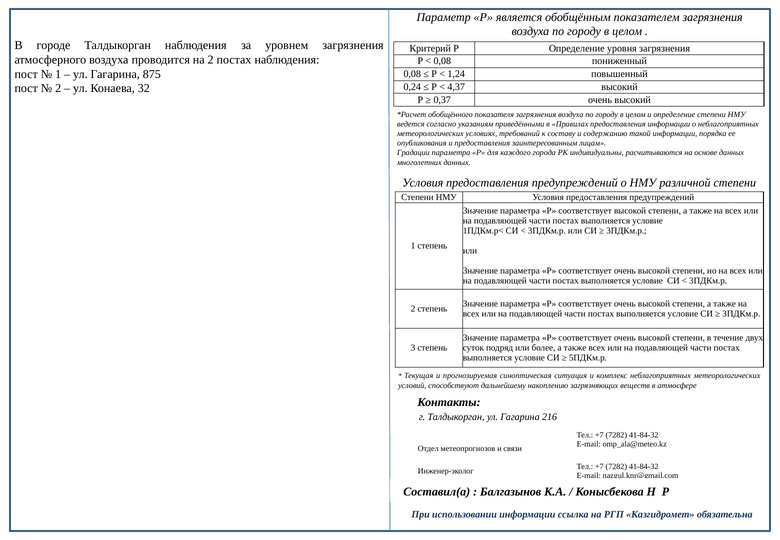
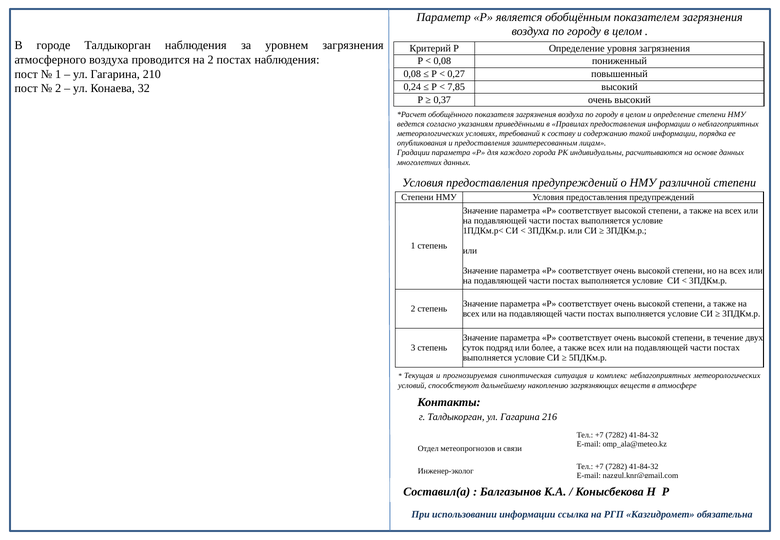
875: 875 -> 210
1,24: 1,24 -> 0,27
4,37: 4,37 -> 7,85
